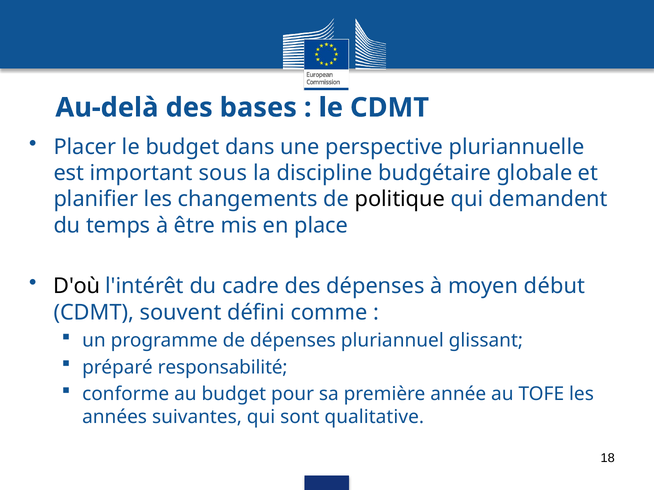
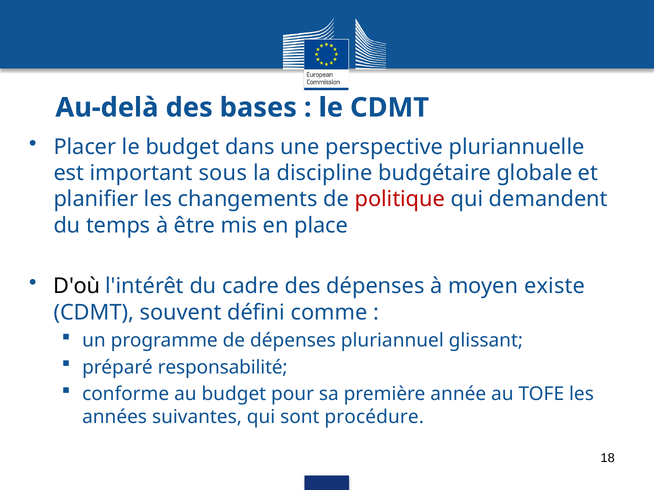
politique colour: black -> red
début: début -> existe
qualitative: qualitative -> procédure
